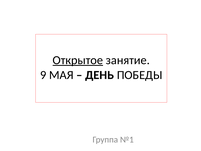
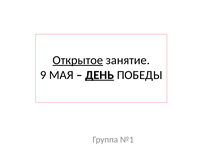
ДЕНЬ underline: none -> present
